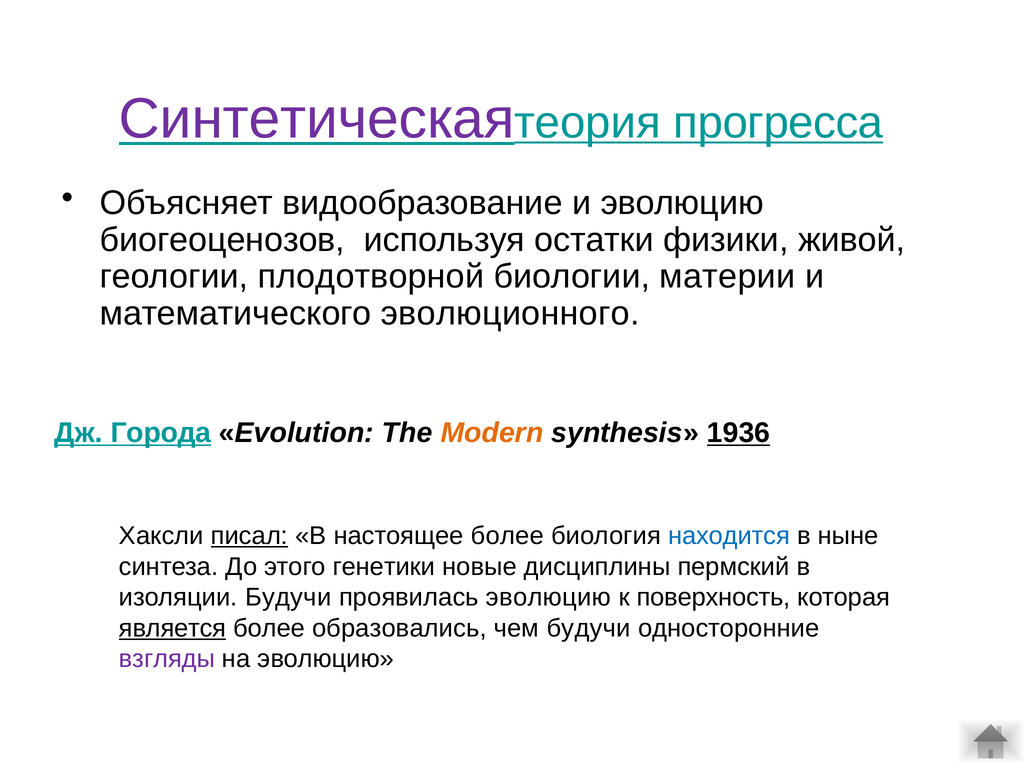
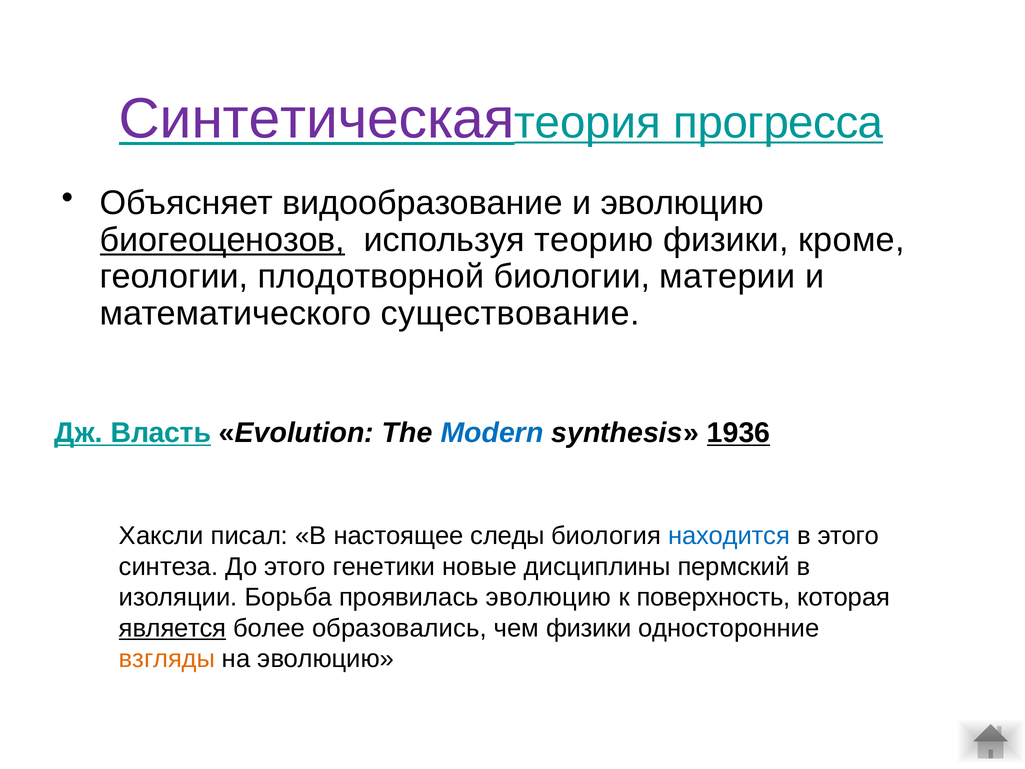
биогеоценозов underline: none -> present
остатки: остатки -> теорию
живой: живой -> кроме
эволюционного: эволюционного -> существование
Города: Города -> Власть
Modern colour: orange -> blue
писал underline: present -> none
настоящее более: более -> следы
в ныне: ныне -> этого
изоляции Будучи: Будучи -> Борьба
чем будучи: будучи -> физики
взгляды colour: purple -> orange
